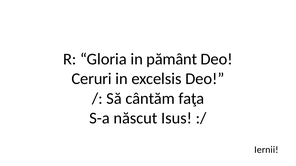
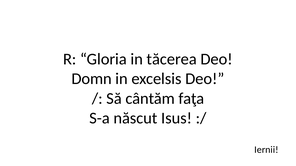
pământ: pământ -> tăcerea
Ceruri: Ceruri -> Domn
